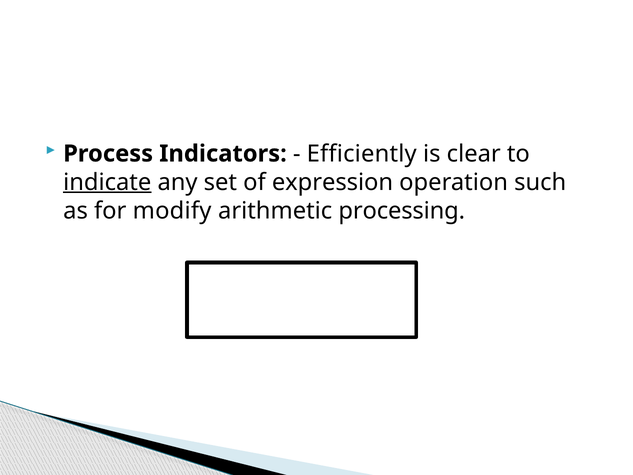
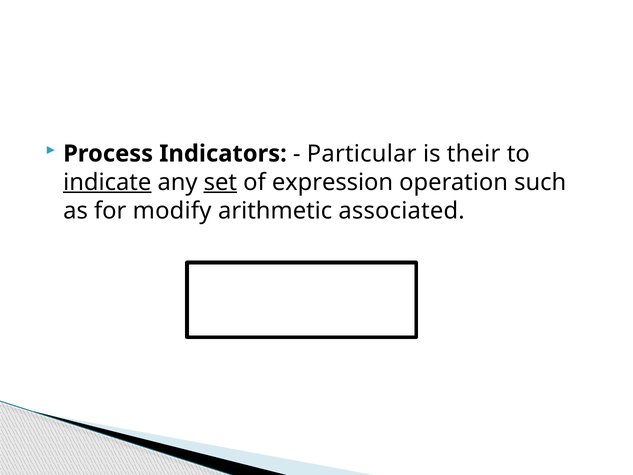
Efficiently: Efficiently -> Particular
clear: clear -> their
set underline: none -> present
processing: processing -> associated
